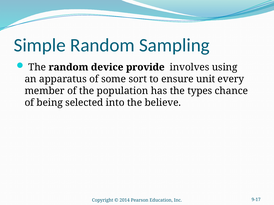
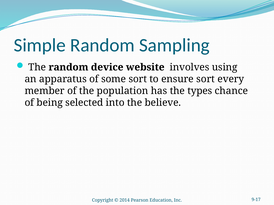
provide: provide -> website
ensure unit: unit -> sort
